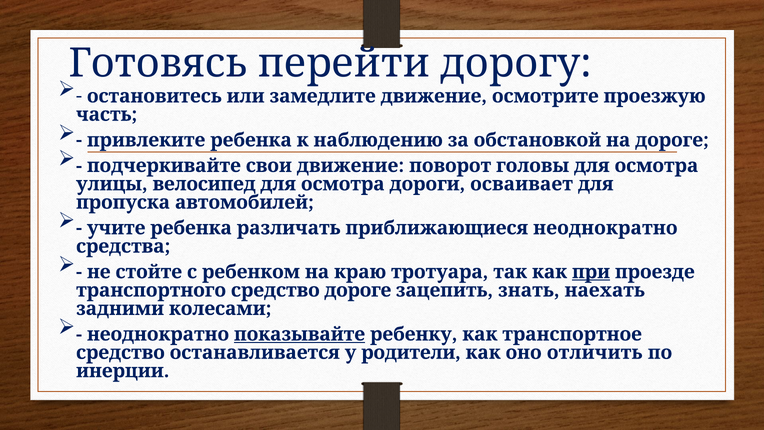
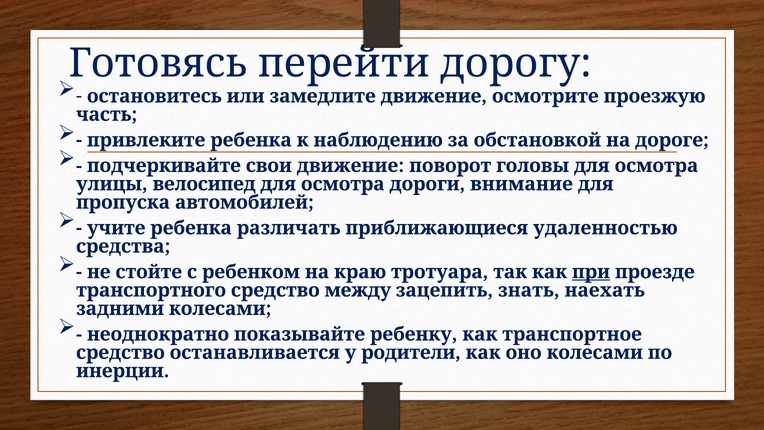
осваивает: осваивает -> внимание
приближающиеся неоднократно: неоднократно -> удаленностью
средство дороге: дороге -> между
показывайте underline: present -> none
оно отличить: отличить -> колесами
